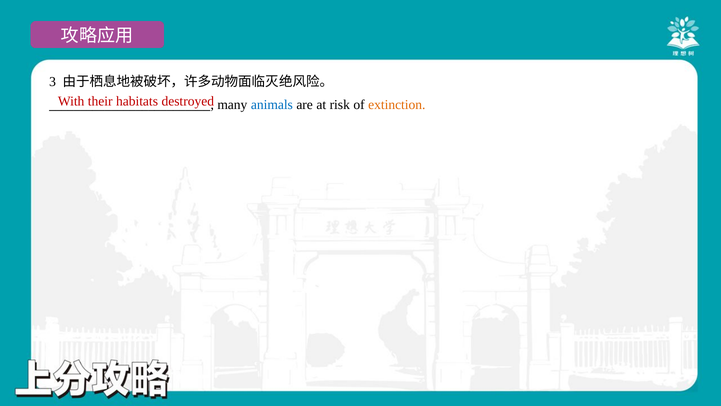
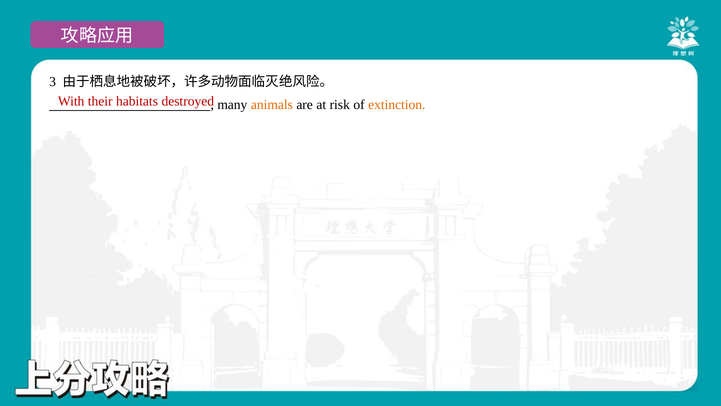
animals colour: blue -> orange
